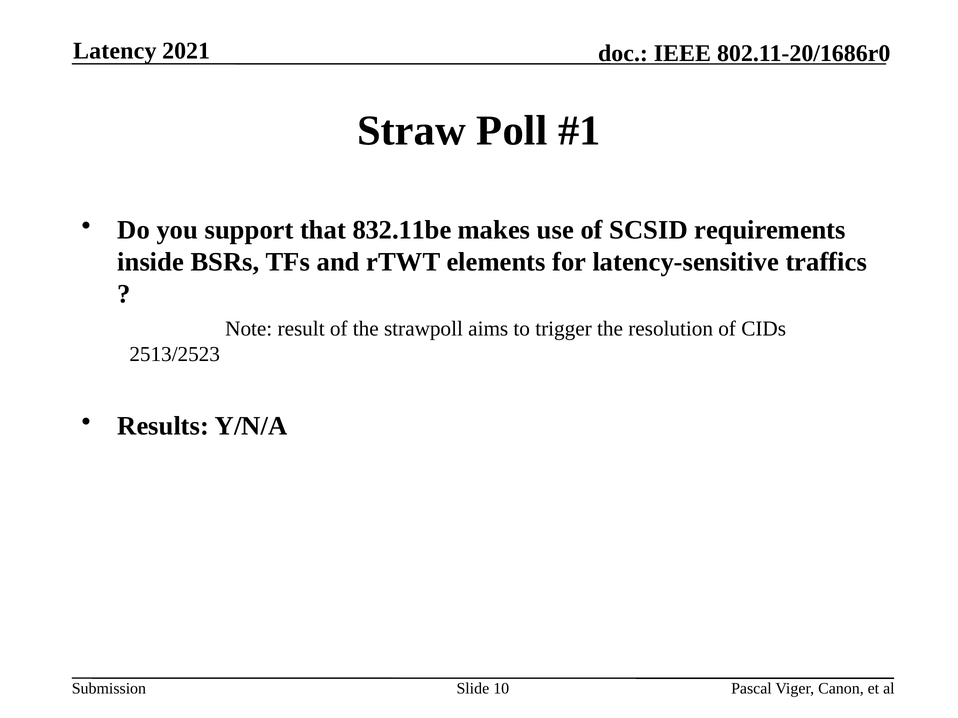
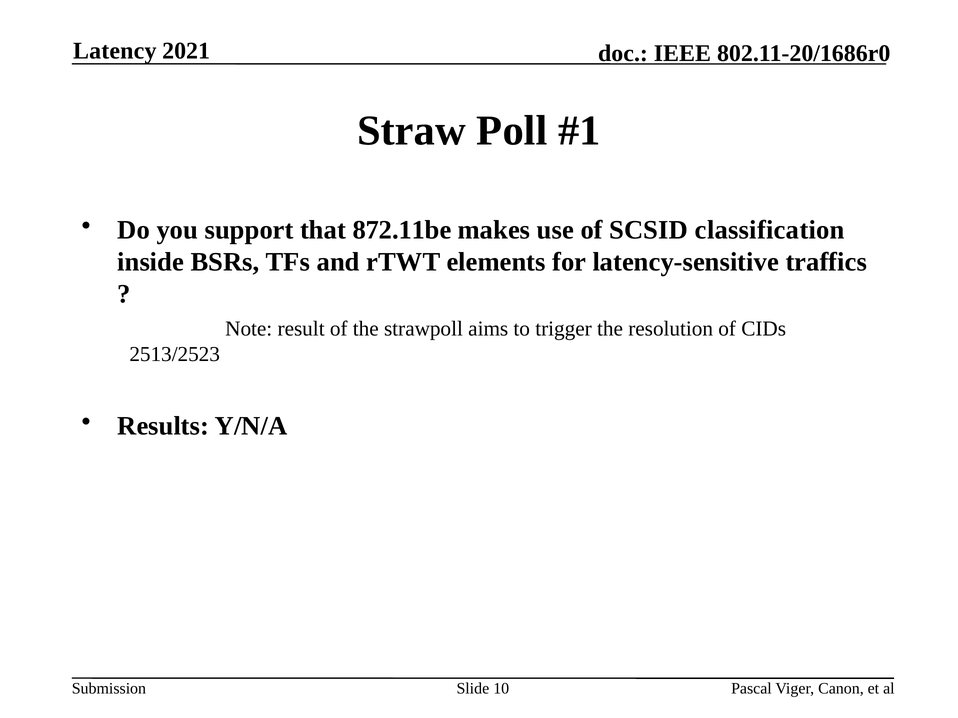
832.11be: 832.11be -> 872.11be
requirements: requirements -> classification
